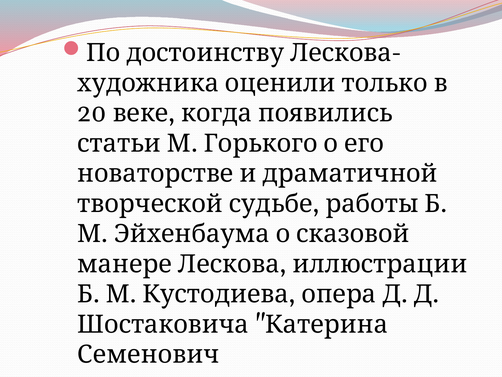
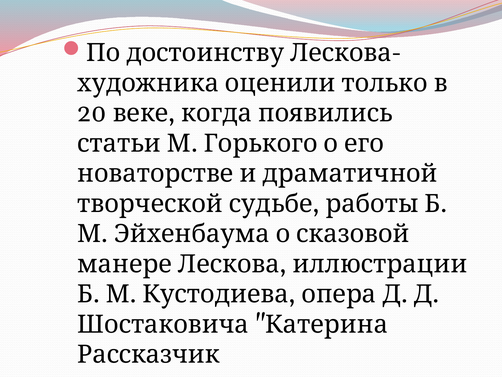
Семенович: Семенович -> Рассказчик
